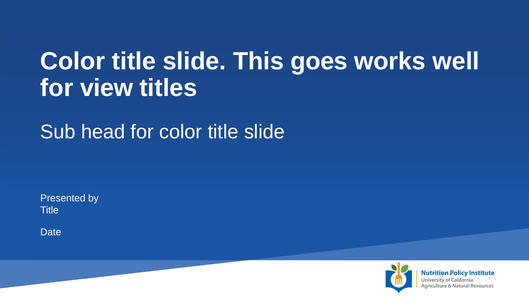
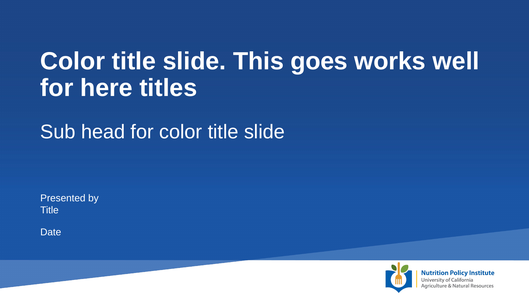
view: view -> here
